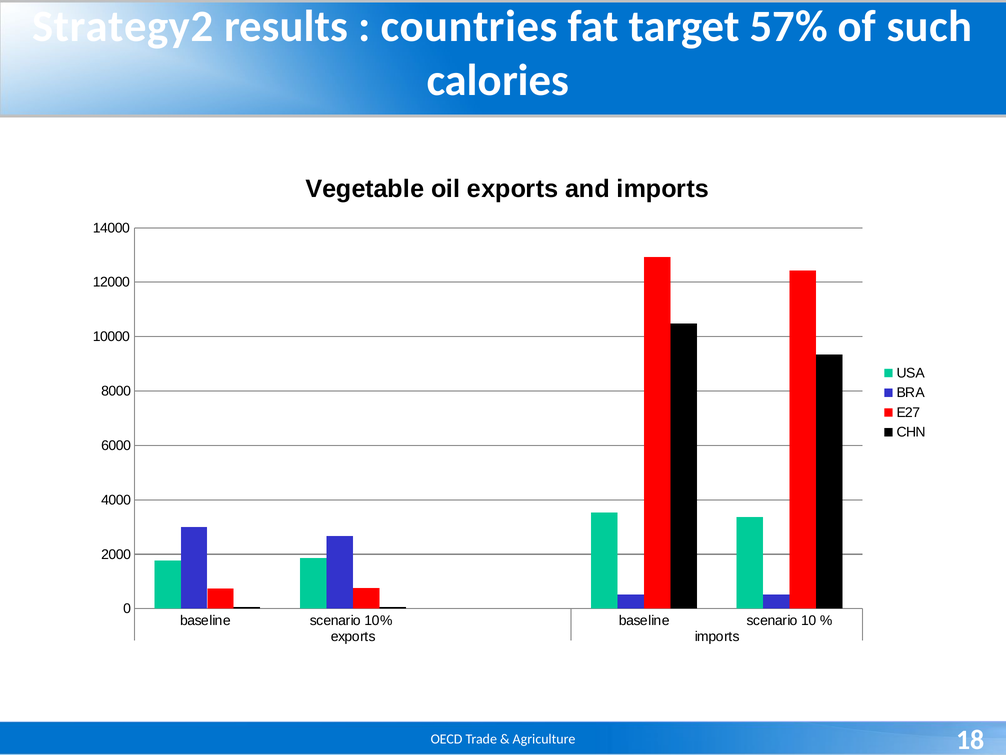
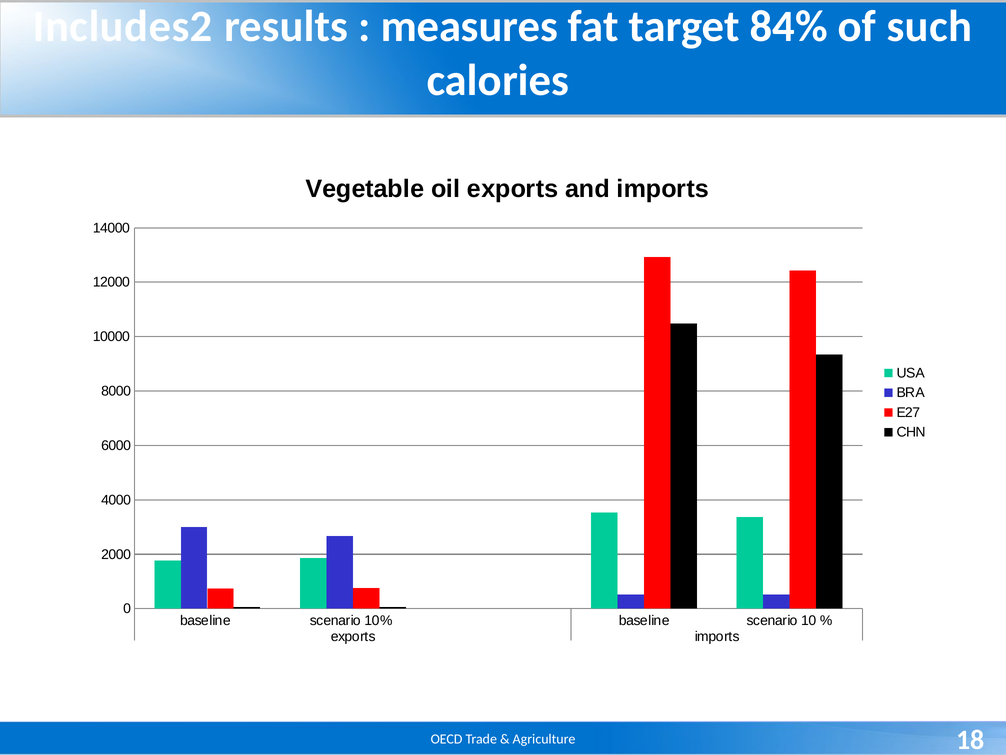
Strategy2: Strategy2 -> Includes2
countries: countries -> measures
57%: 57% -> 84%
